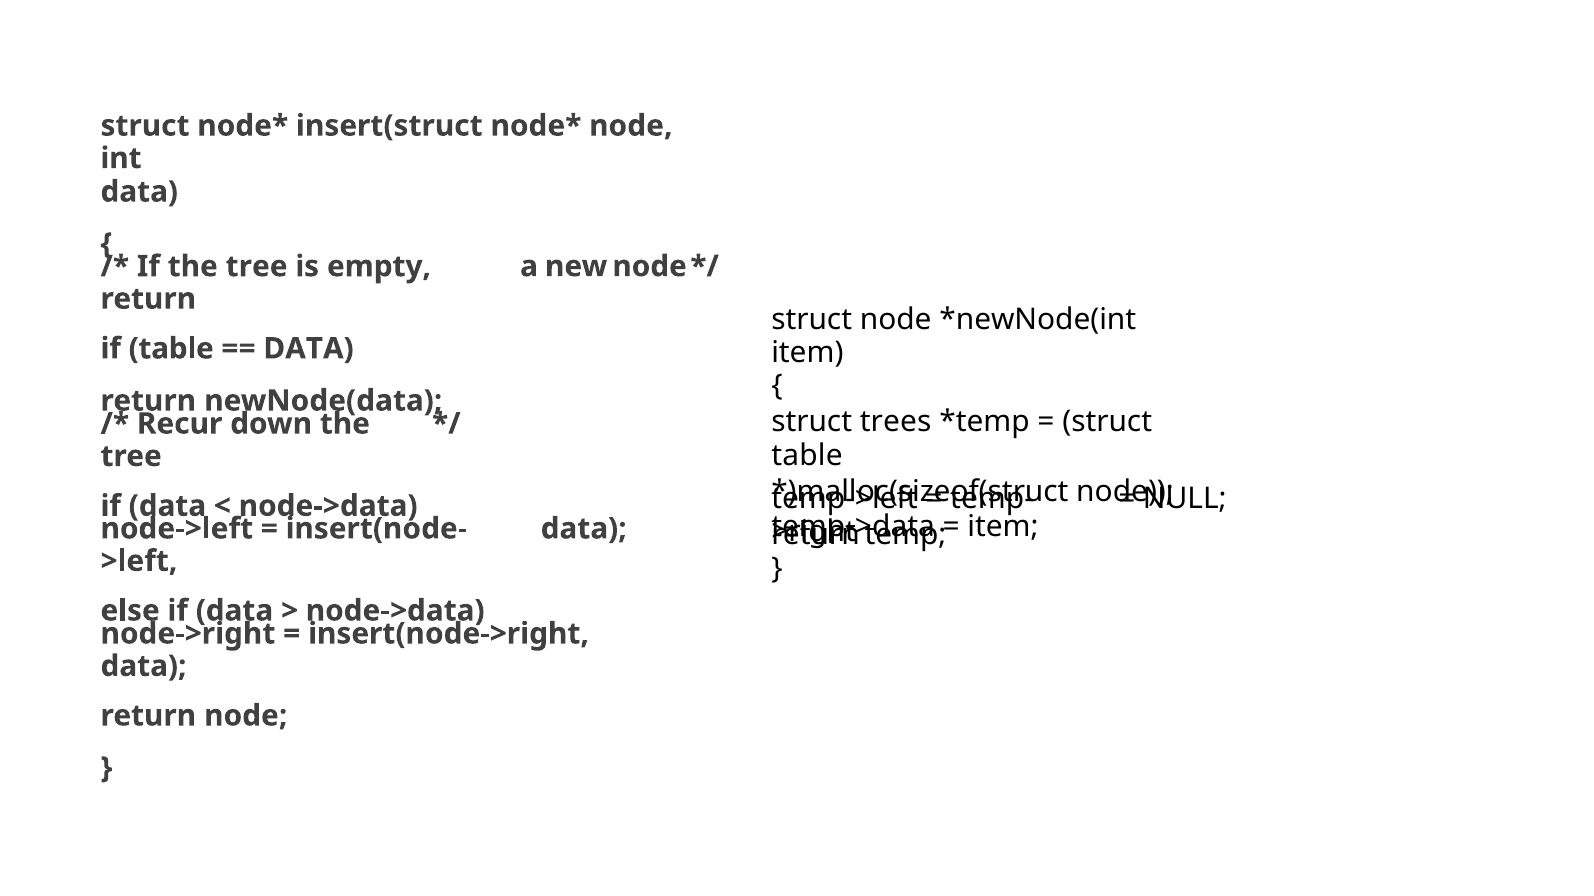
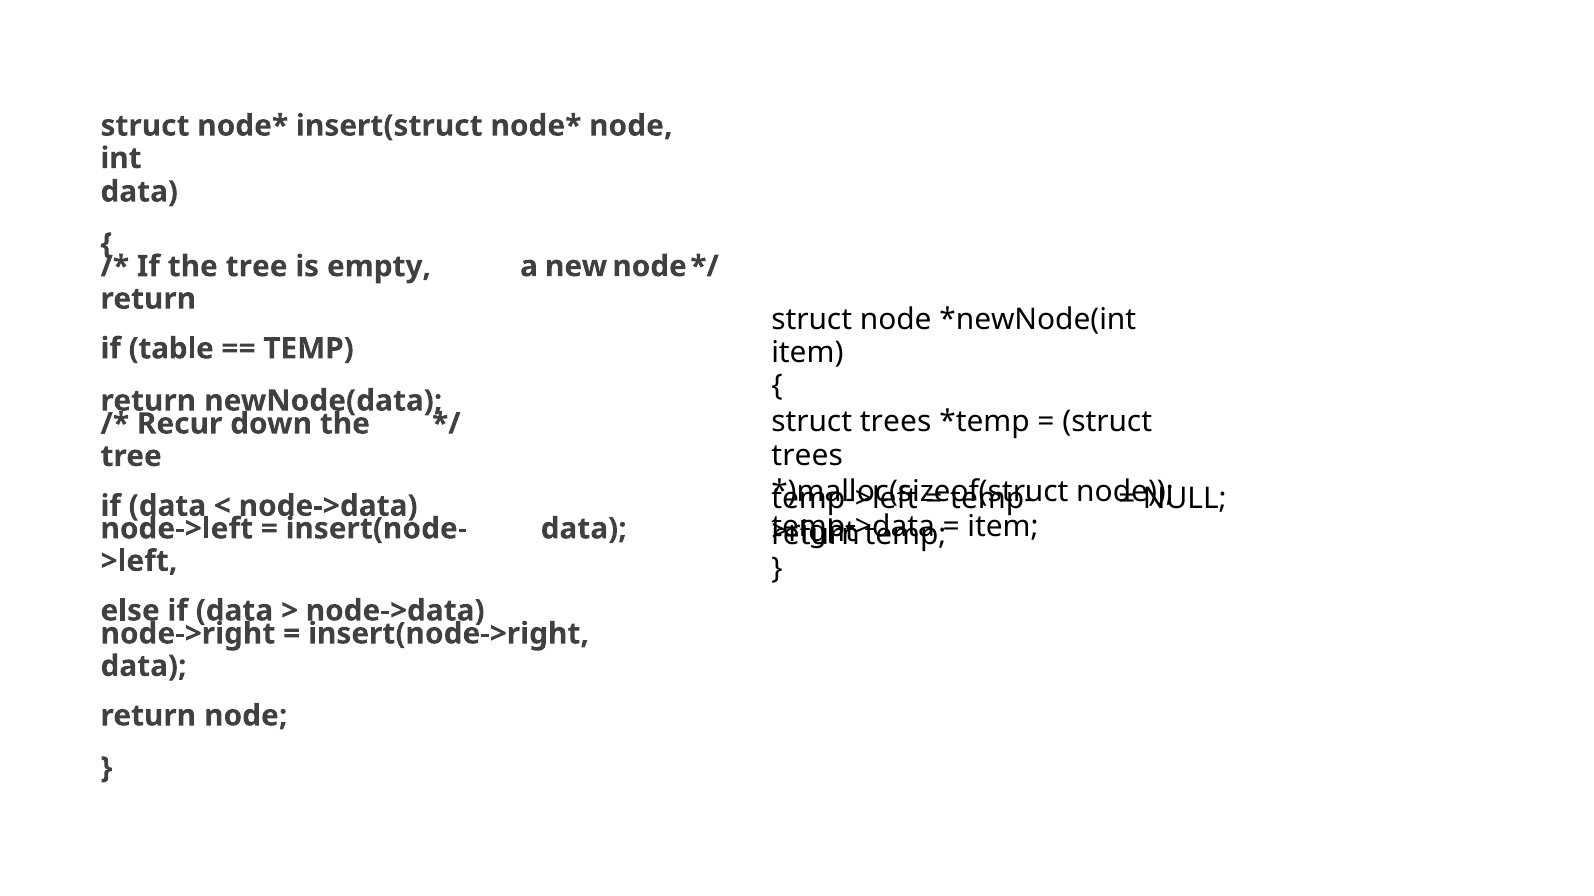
DATA at (309, 349): DATA -> TEMP
table at (807, 456): table -> trees
